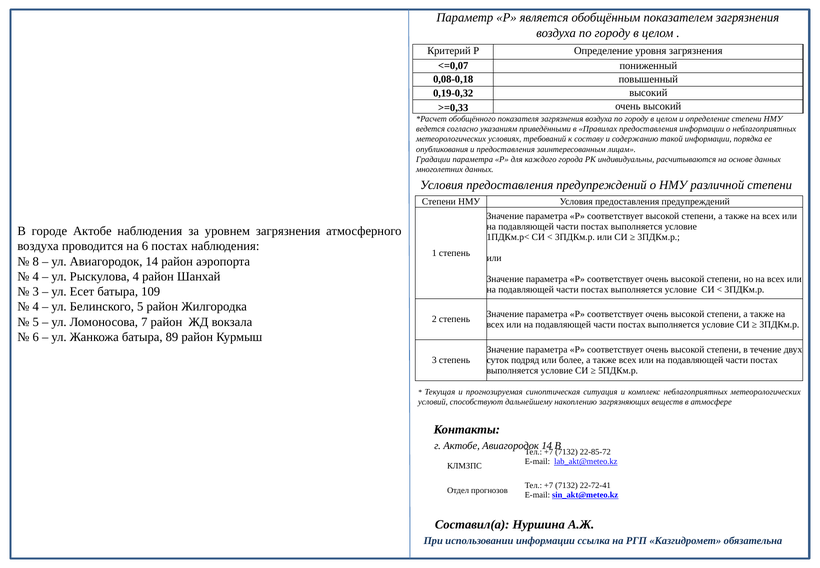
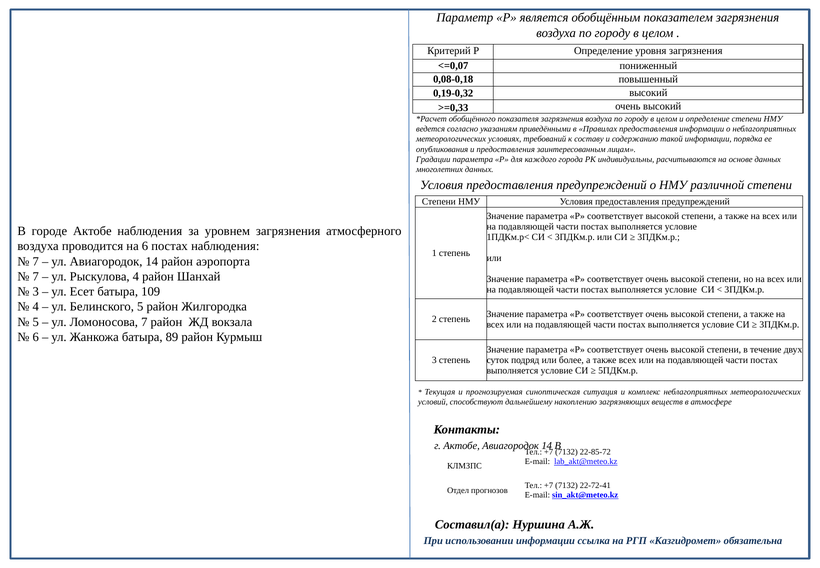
8 at (36, 261): 8 -> 7
4 at (36, 276): 4 -> 7
